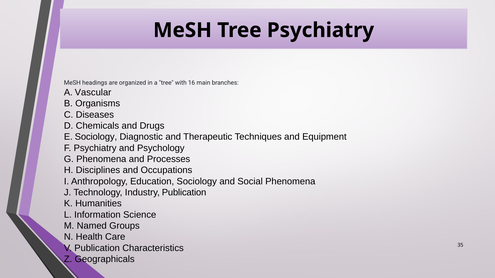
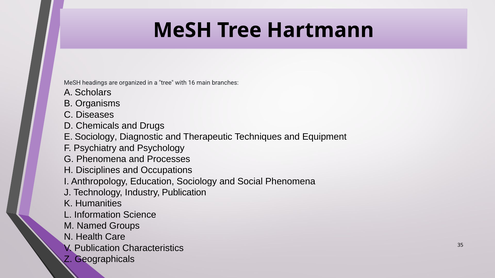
Tree Psychiatry: Psychiatry -> Hartmann
Vascular: Vascular -> Scholars
